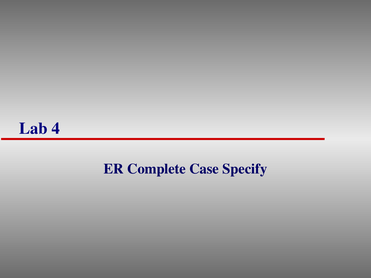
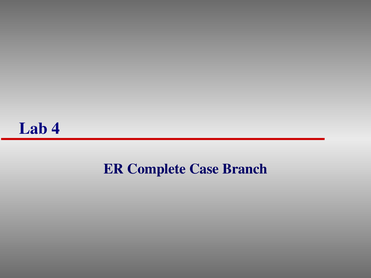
Specify: Specify -> Branch
